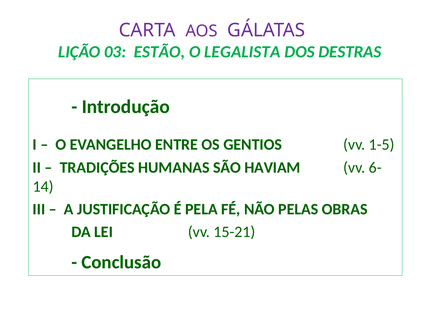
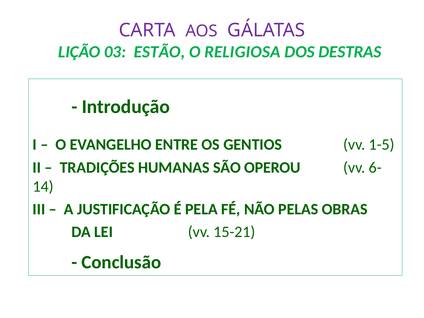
LEGALISTA: LEGALISTA -> RELIGIOSA
HAVIAM: HAVIAM -> OPEROU
